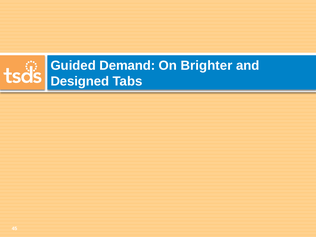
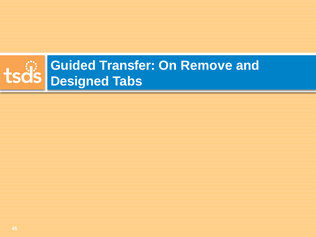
Demand: Demand -> Transfer
Brighter: Brighter -> Remove
